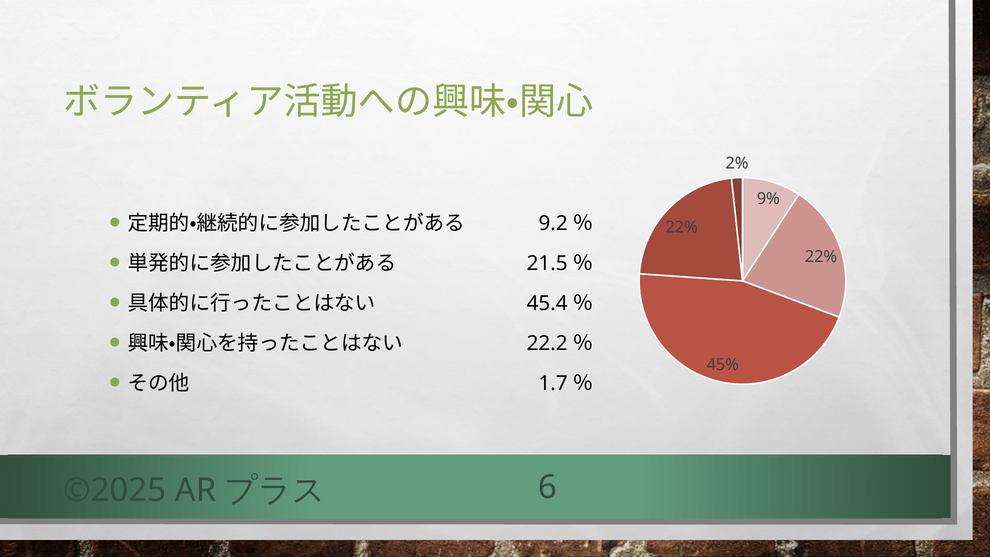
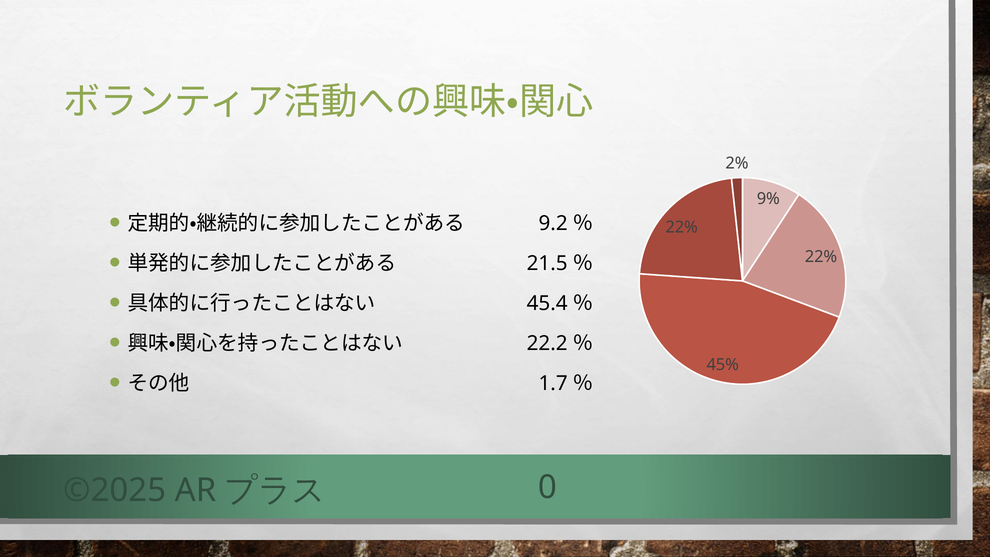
6: 6 -> 0
